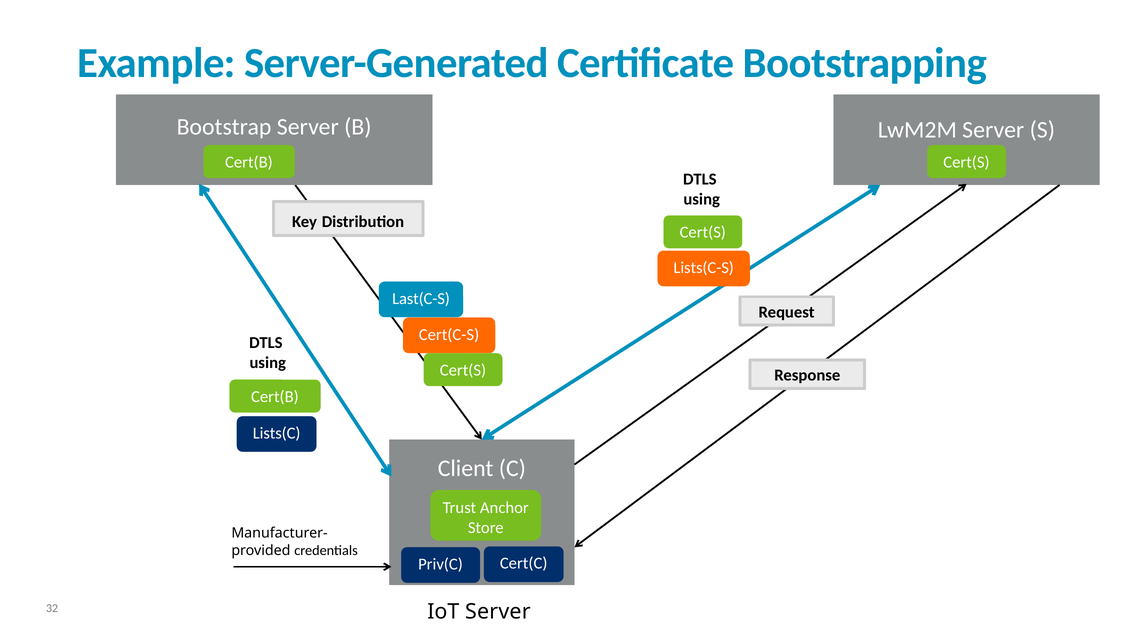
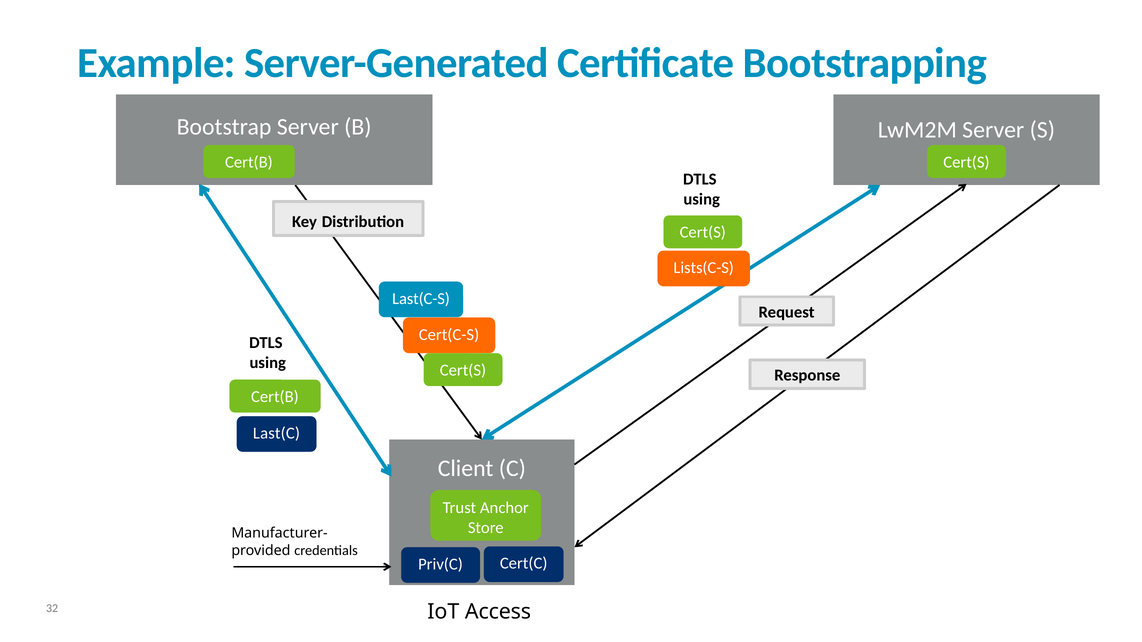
Lists(C: Lists(C -> Last(C
IoT Server: Server -> Access
